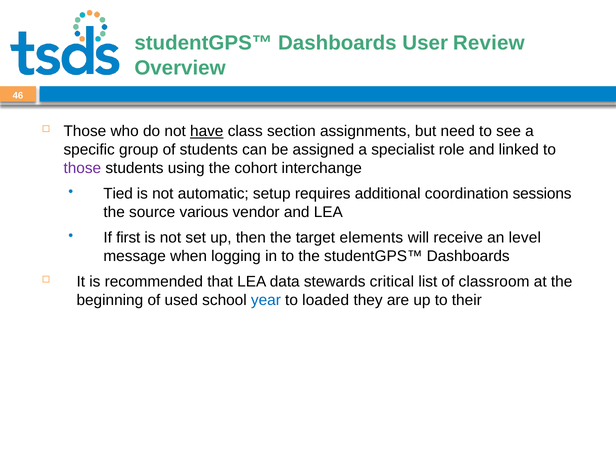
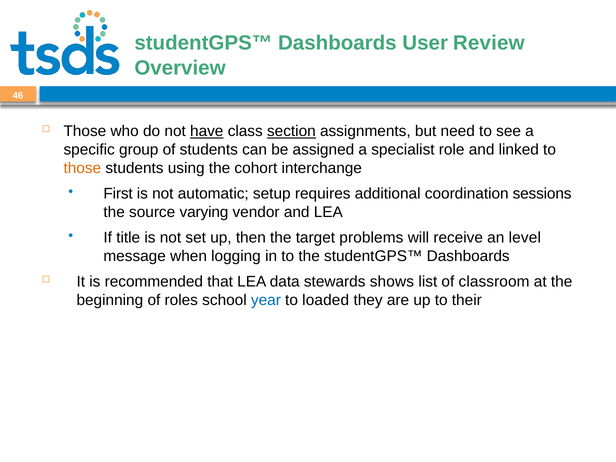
section underline: none -> present
those at (82, 168) colour: purple -> orange
Tied: Tied -> First
various: various -> varying
If first: first -> title
elements: elements -> problems
critical: critical -> shows
used: used -> roles
